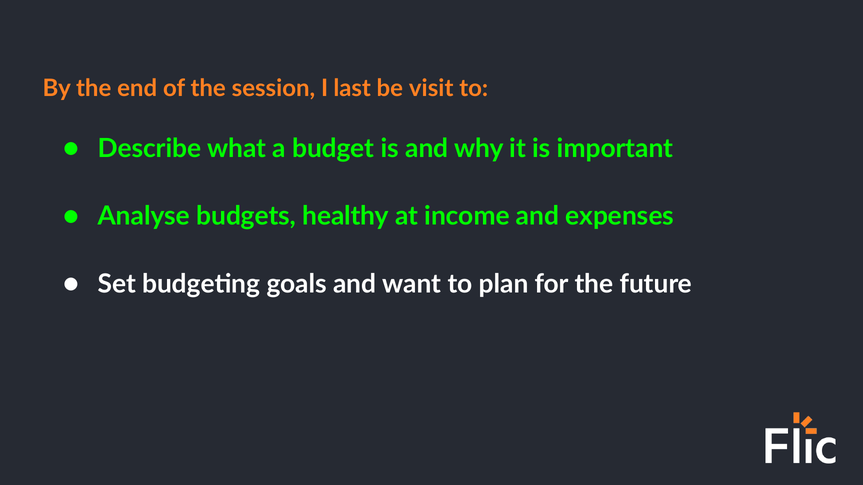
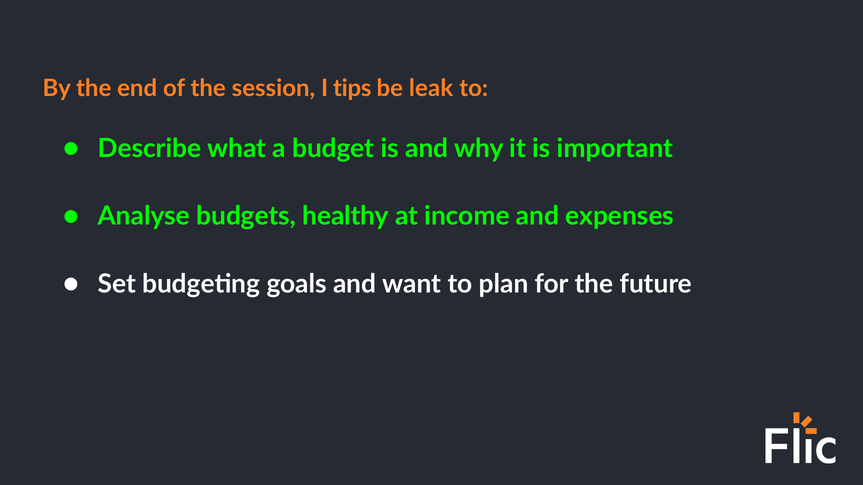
last: last -> tips
visit: visit -> leak
